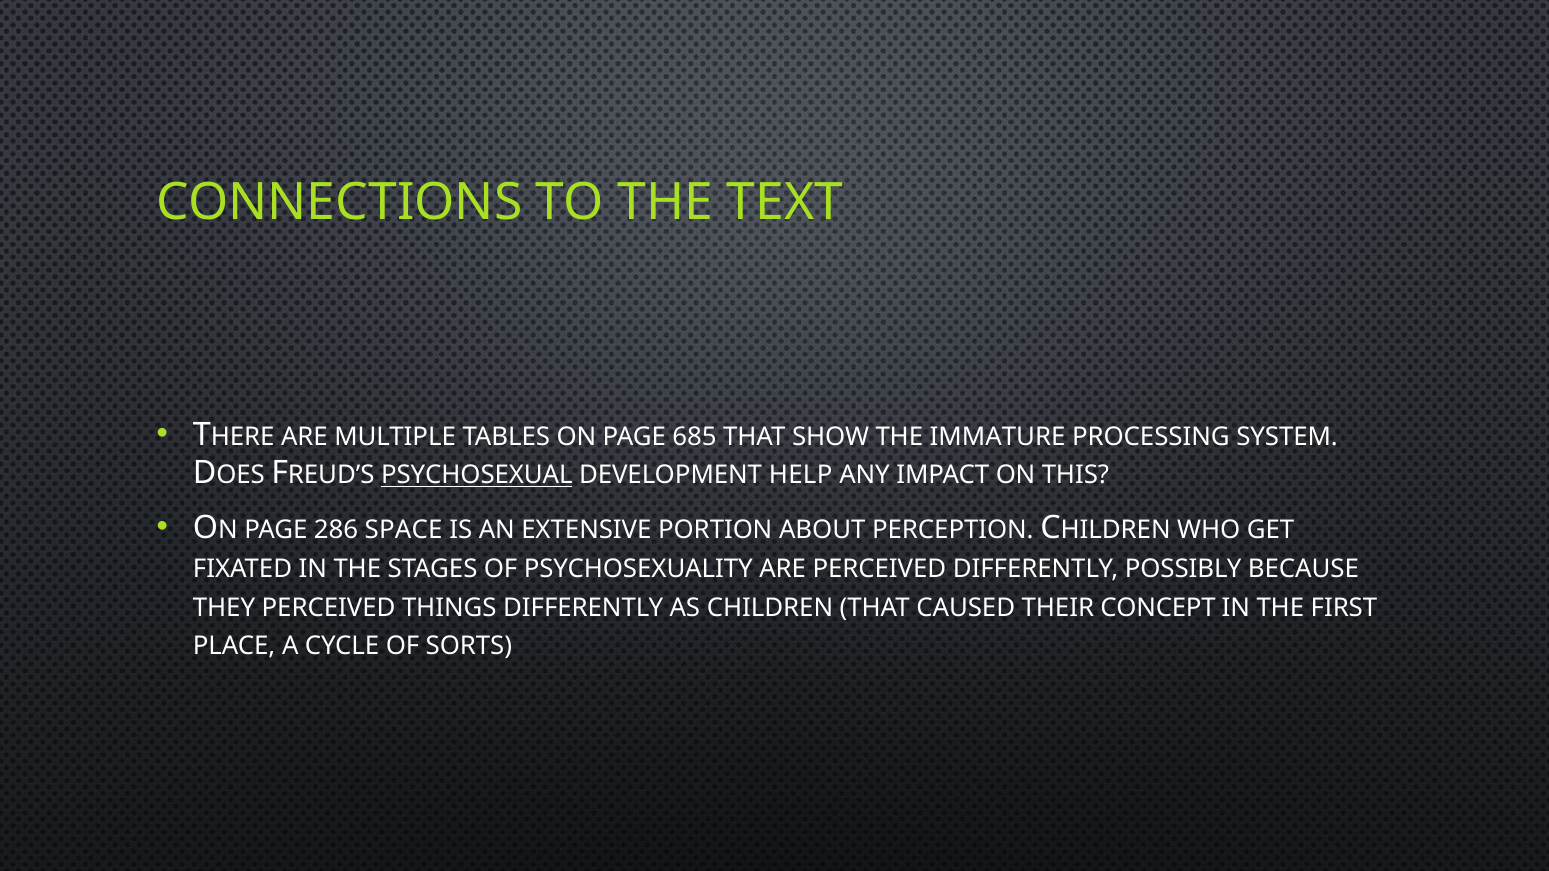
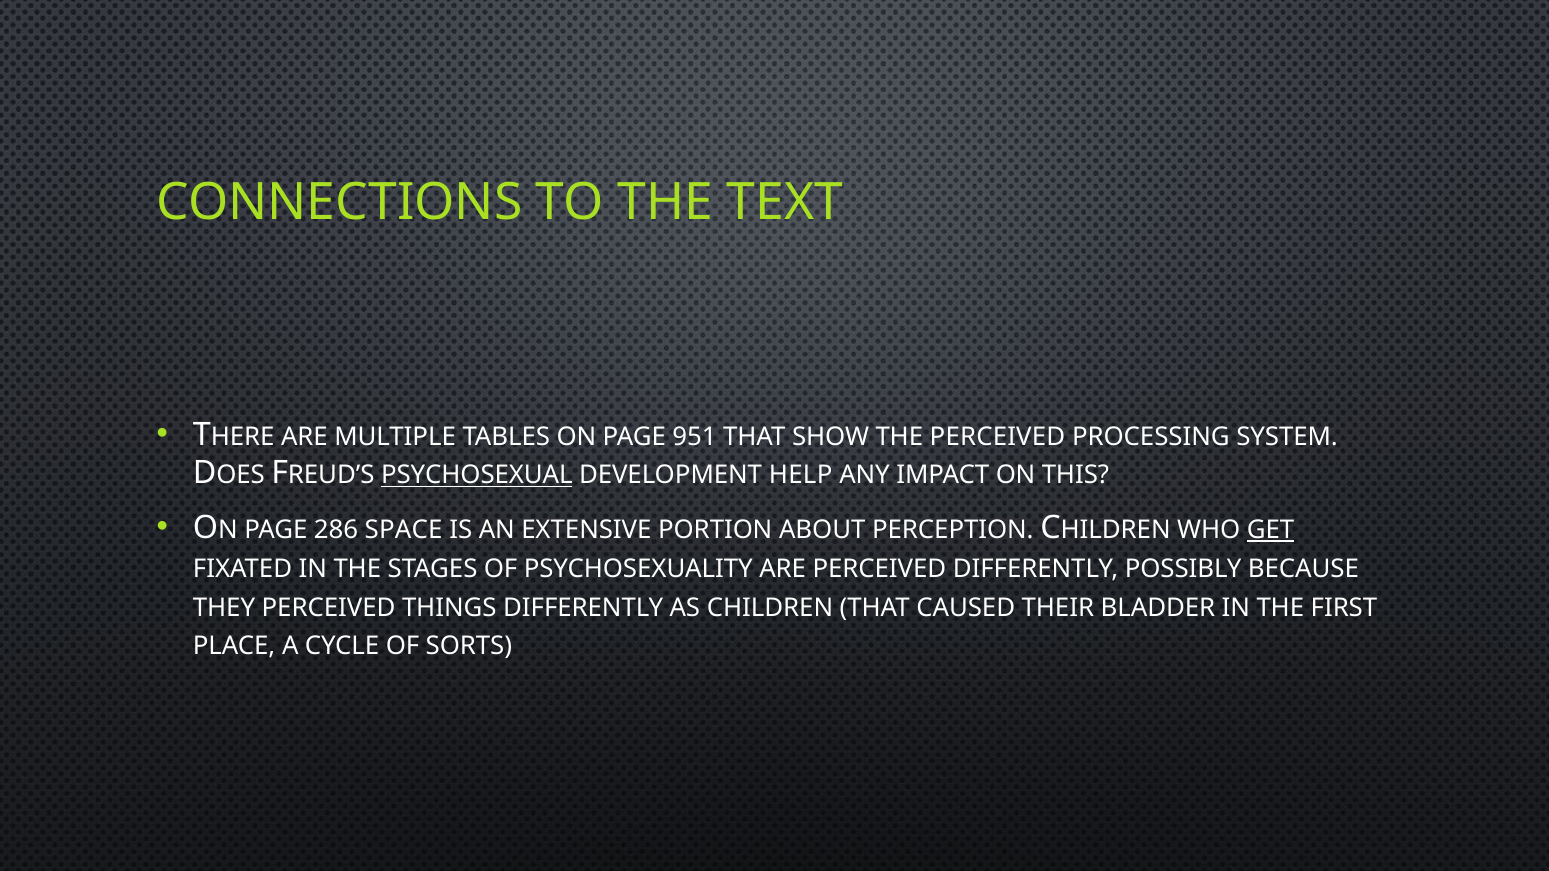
685: 685 -> 951
THE IMMATURE: IMMATURE -> PERCEIVED
GET underline: none -> present
CONCEPT: CONCEPT -> BLADDER
